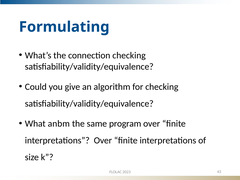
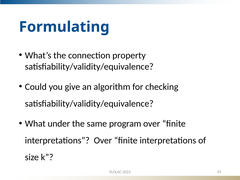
connection checking: checking -> property
anbm: anbm -> under
